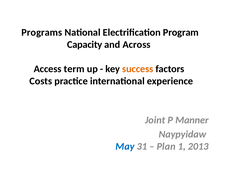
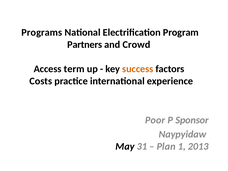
Capacity: Capacity -> Partners
Across: Across -> Crowd
Joint: Joint -> Poor
Manner: Manner -> Sponsor
May colour: blue -> black
